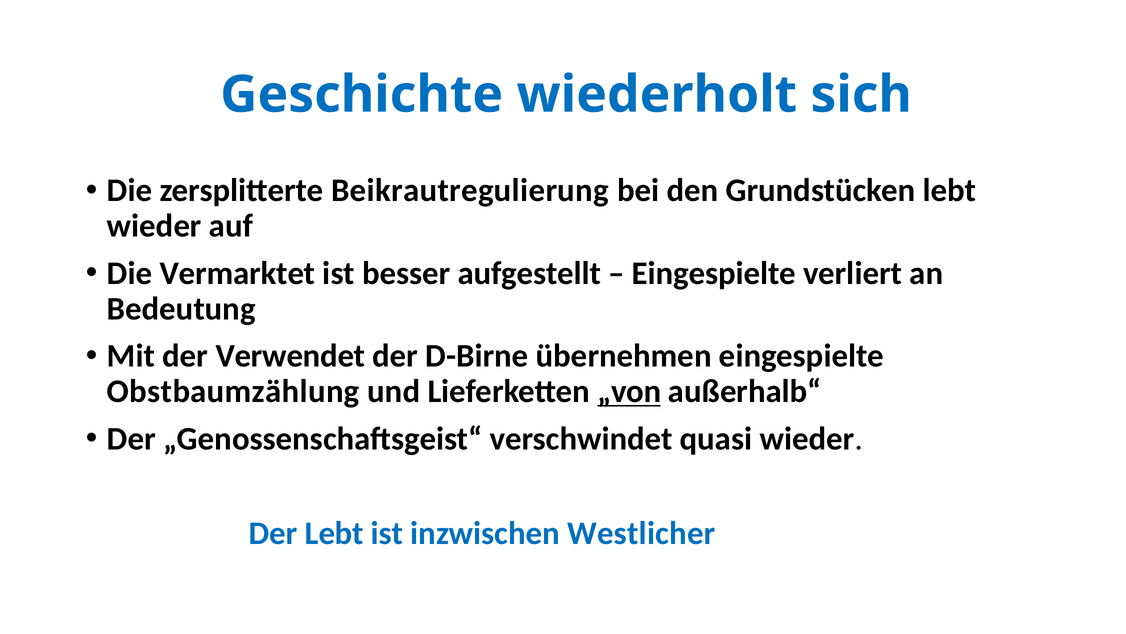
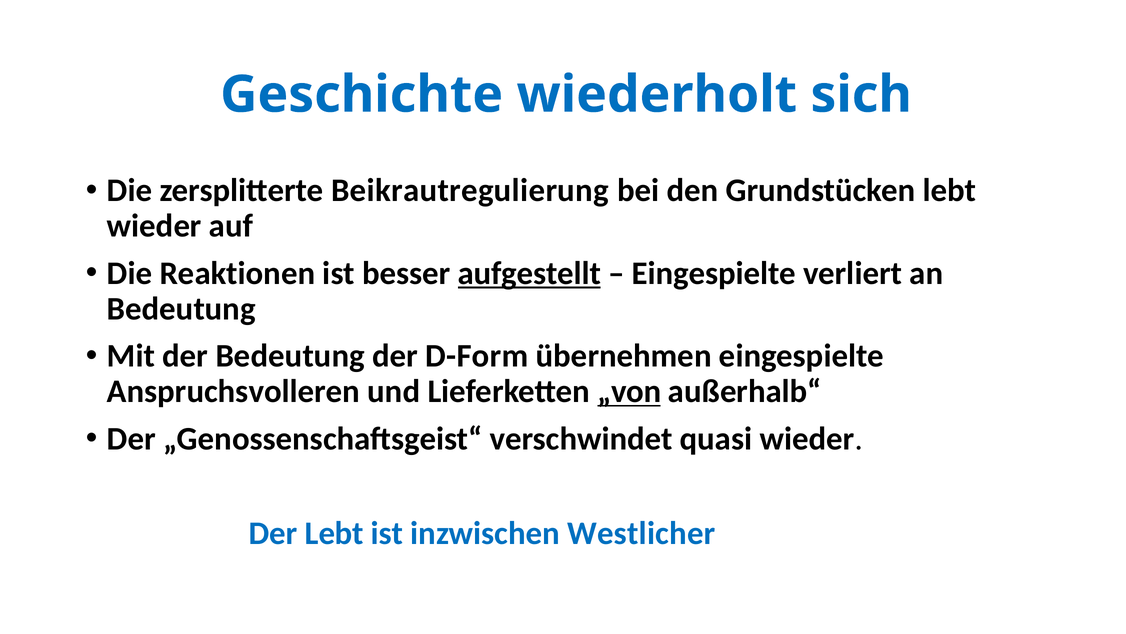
Vermarktet: Vermarktet -> Reaktionen
aufgestellt underline: none -> present
der Verwendet: Verwendet -> Bedeutung
D-Birne: D-Birne -> D-Form
Obstbaumzählung: Obstbaumzählung -> Anspruchsvolleren
